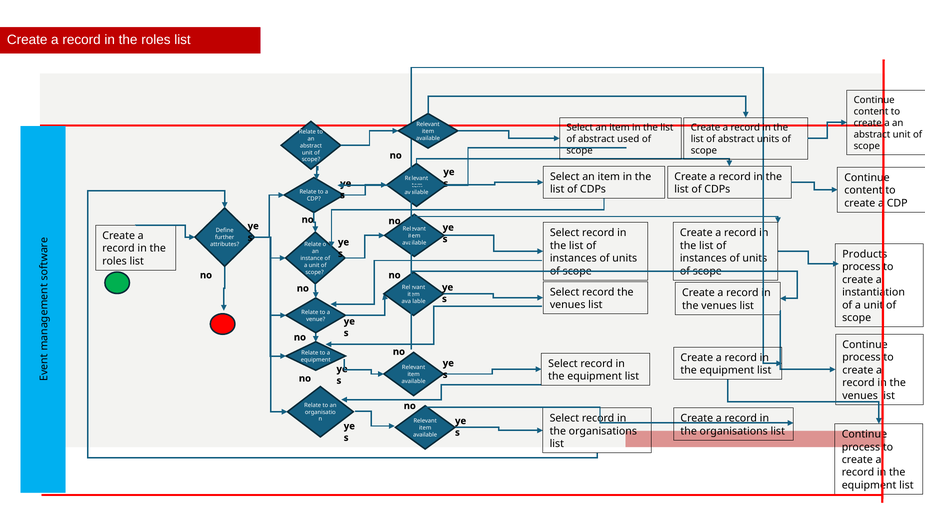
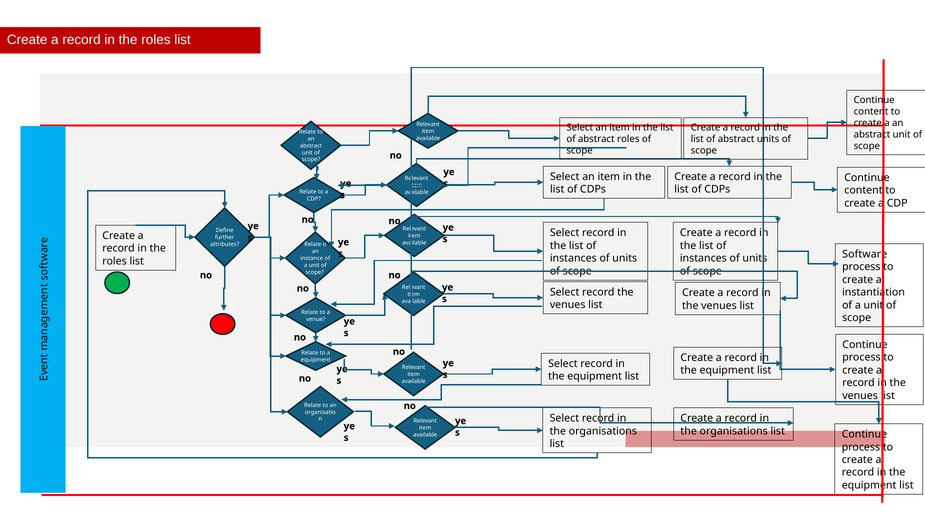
abstract used: used -> roles
Products: Products -> Software
